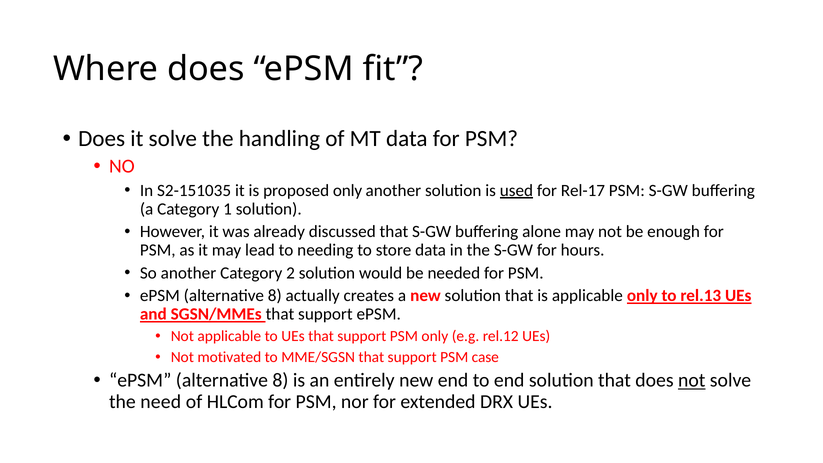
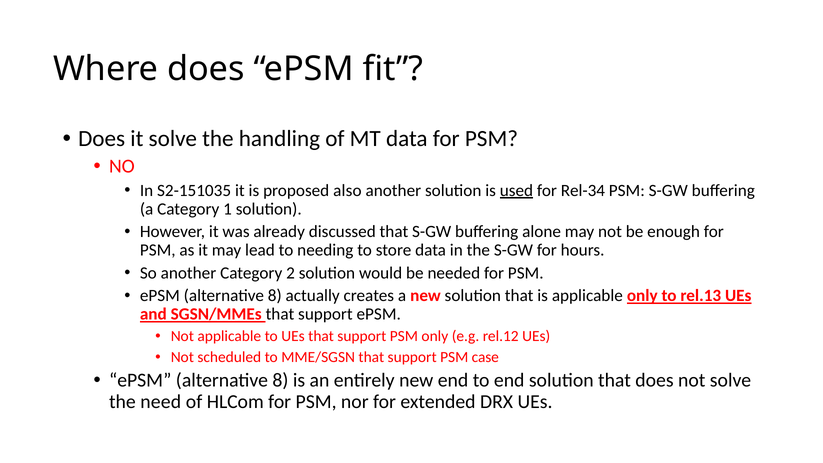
proposed only: only -> also
Rel-17: Rel-17 -> Rel-34
motivated: motivated -> scheduled
not at (692, 380) underline: present -> none
